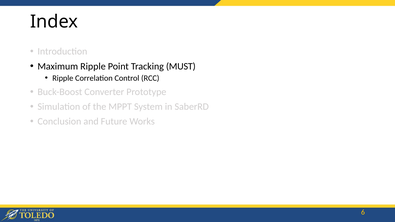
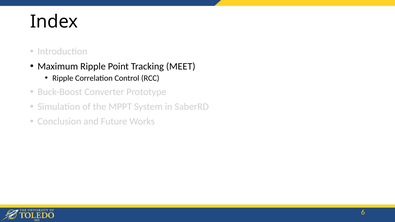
MUST: MUST -> MEET
